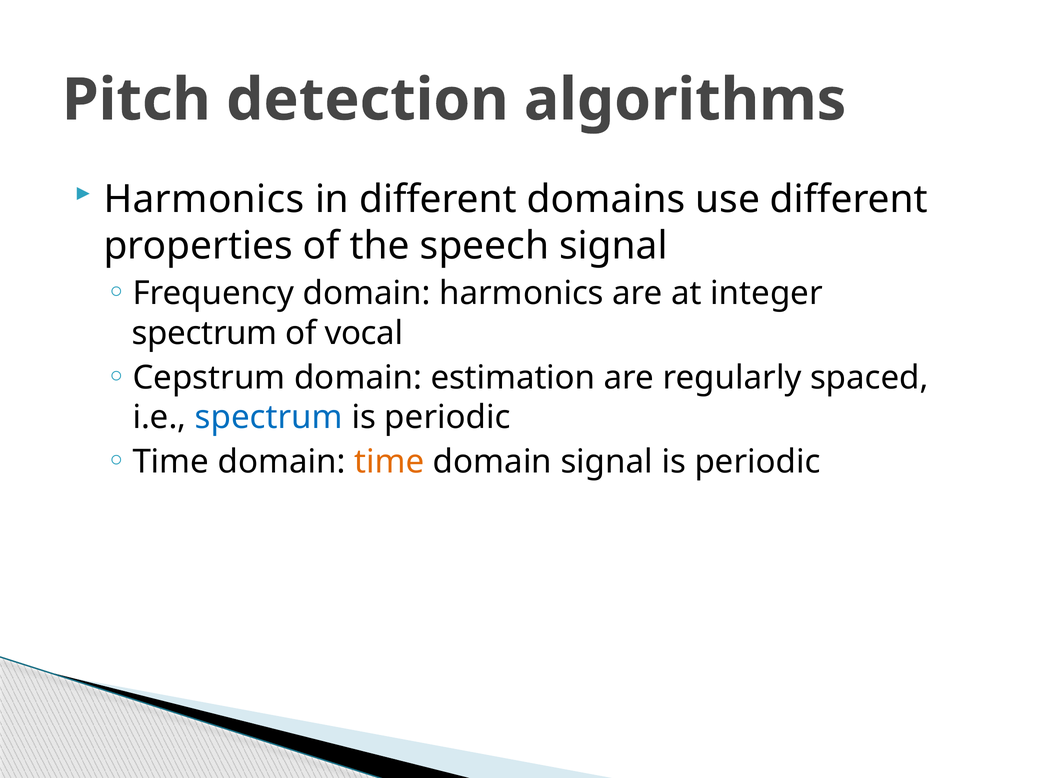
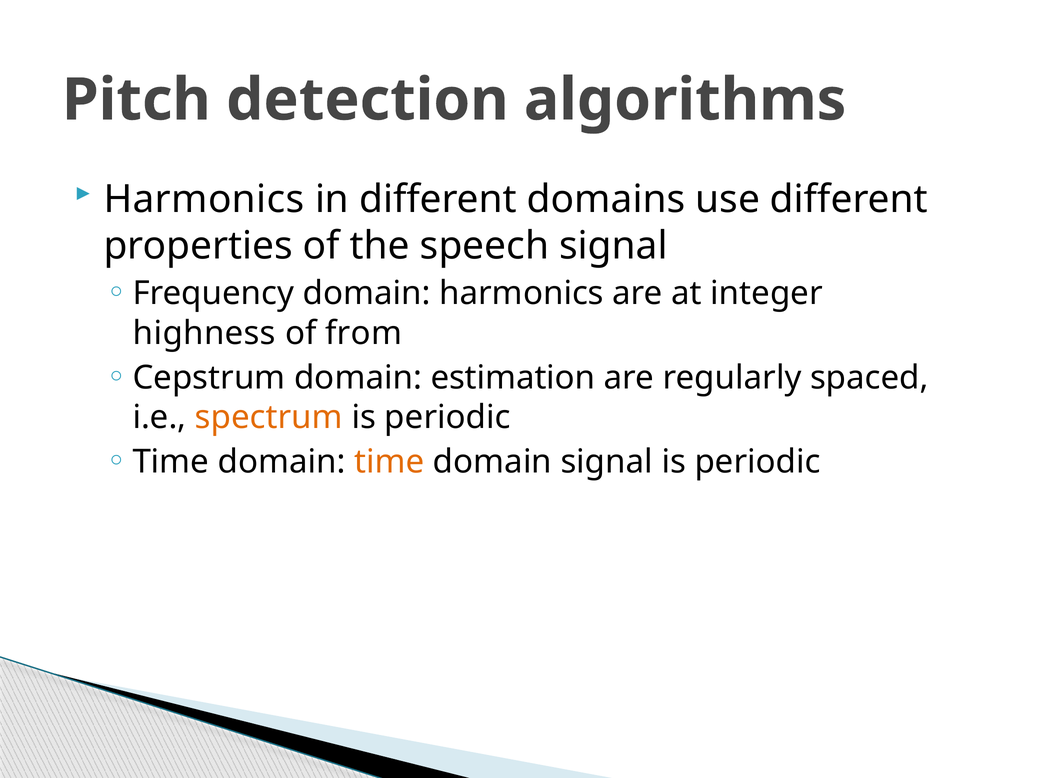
spectrum at (205, 333): spectrum -> highness
vocal: vocal -> from
spectrum at (269, 417) colour: blue -> orange
